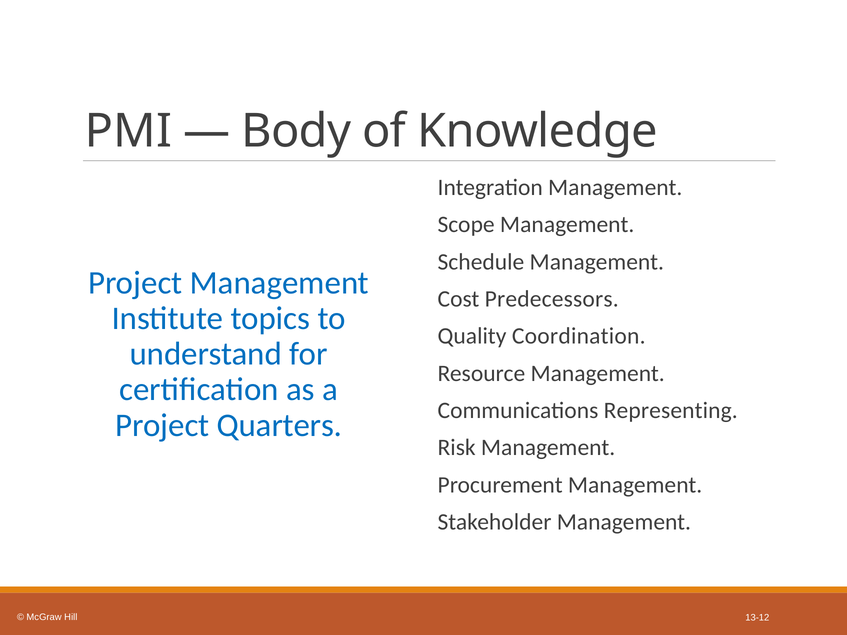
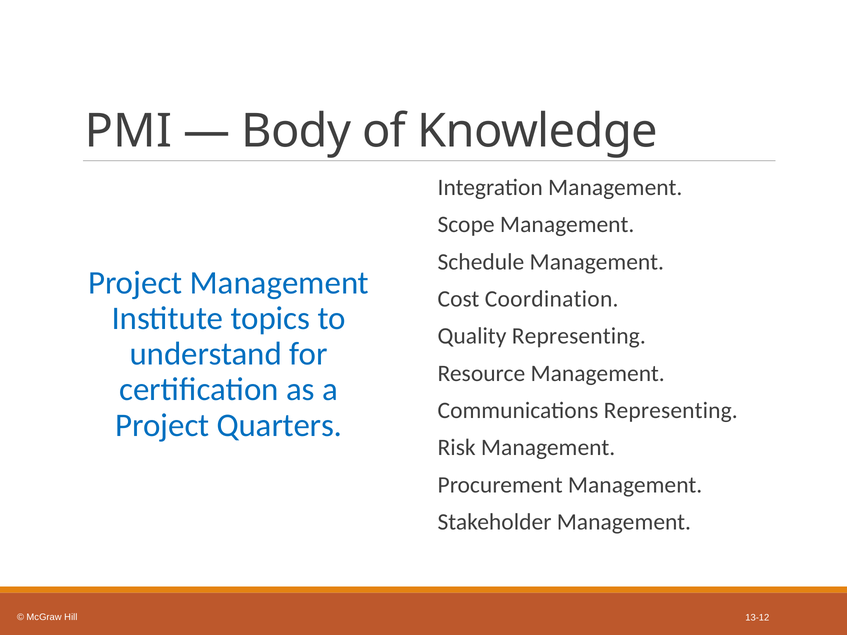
Predecessors: Predecessors -> Coordination
Quality Coordination: Coordination -> Representing
